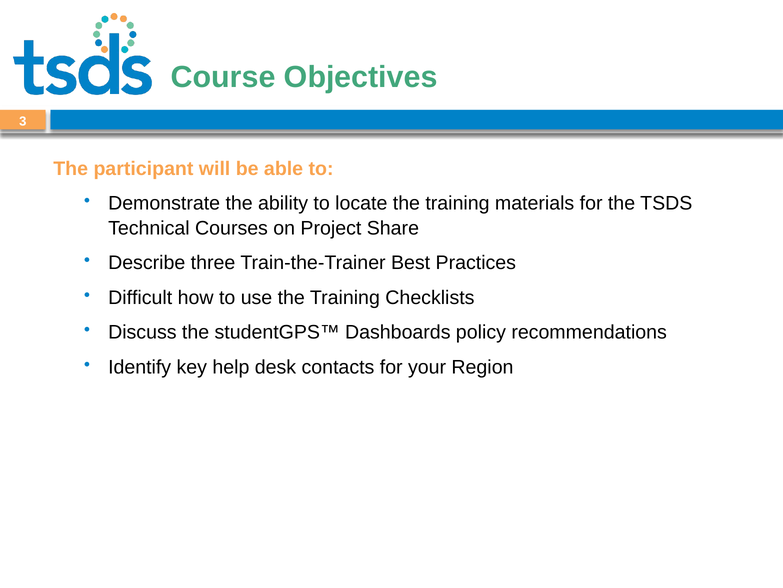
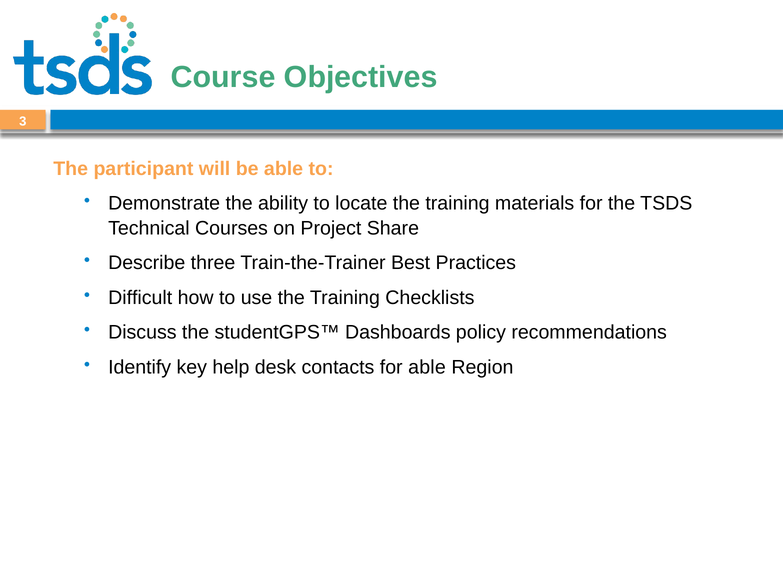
for your: your -> able
